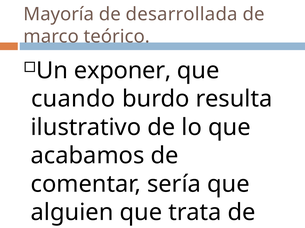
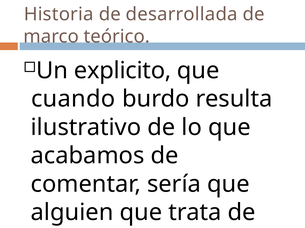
Mayoría at (59, 14): Mayoría -> Historia
exponer: exponer -> explicito
